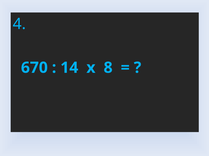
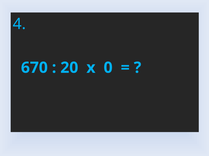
14: 14 -> 20
8: 8 -> 0
